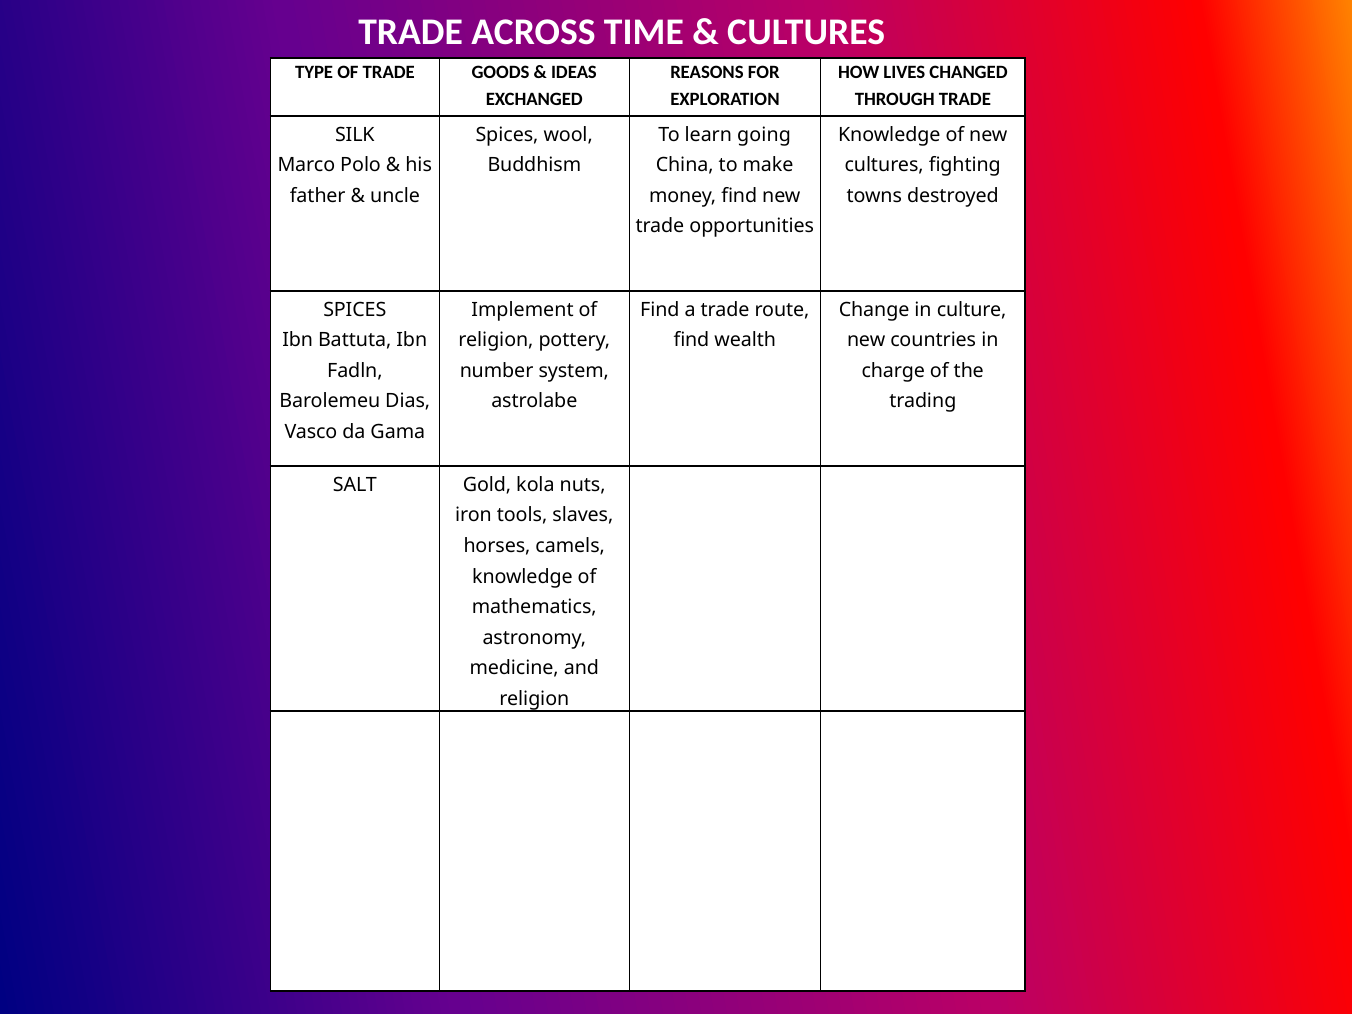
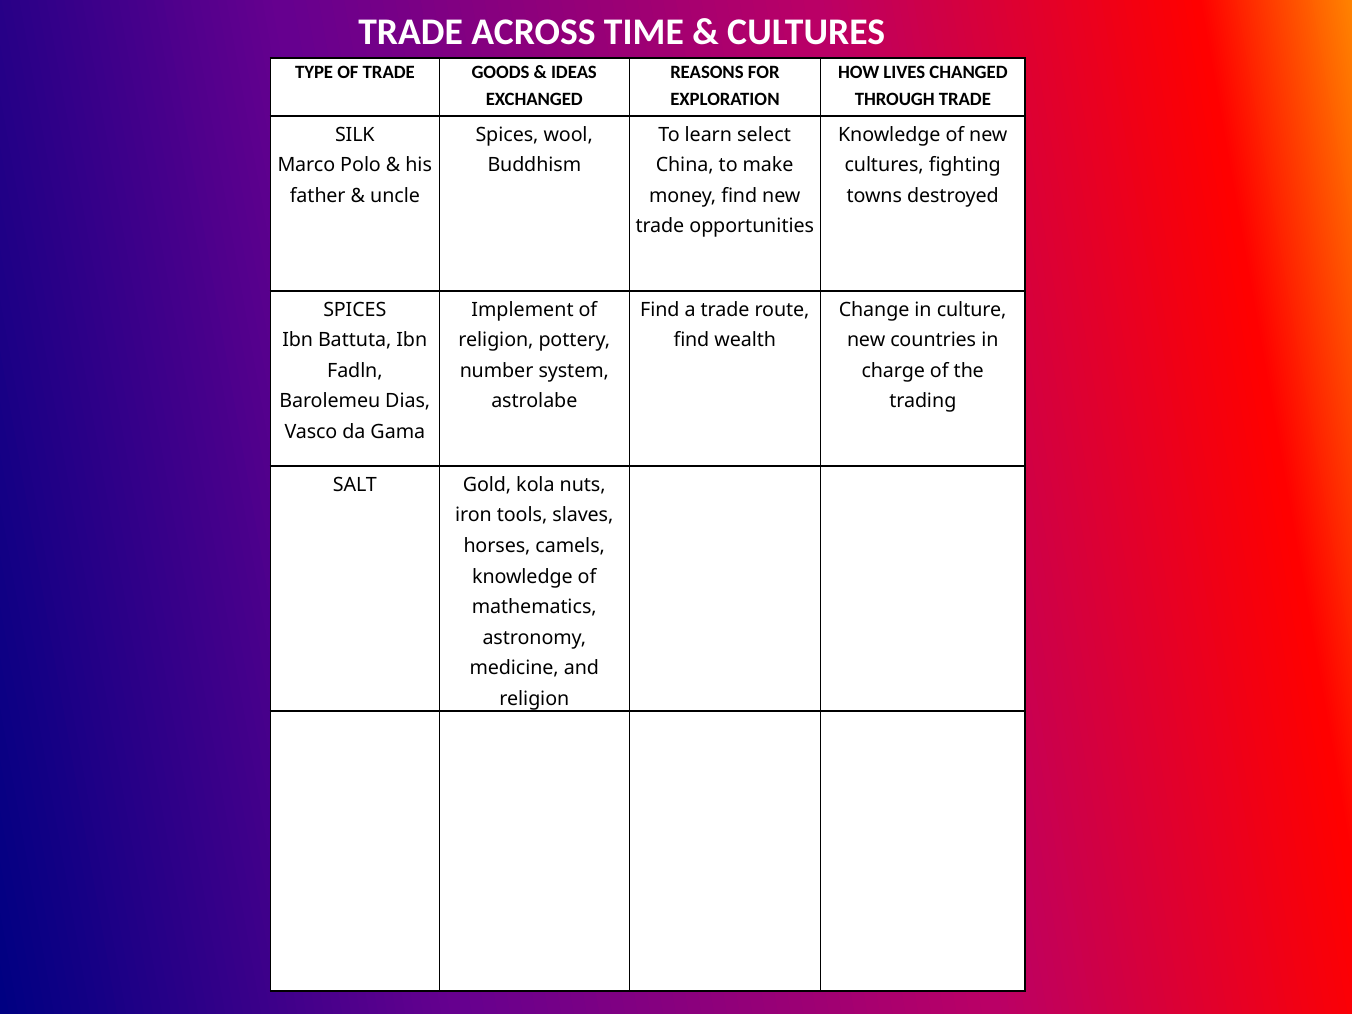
going: going -> select
